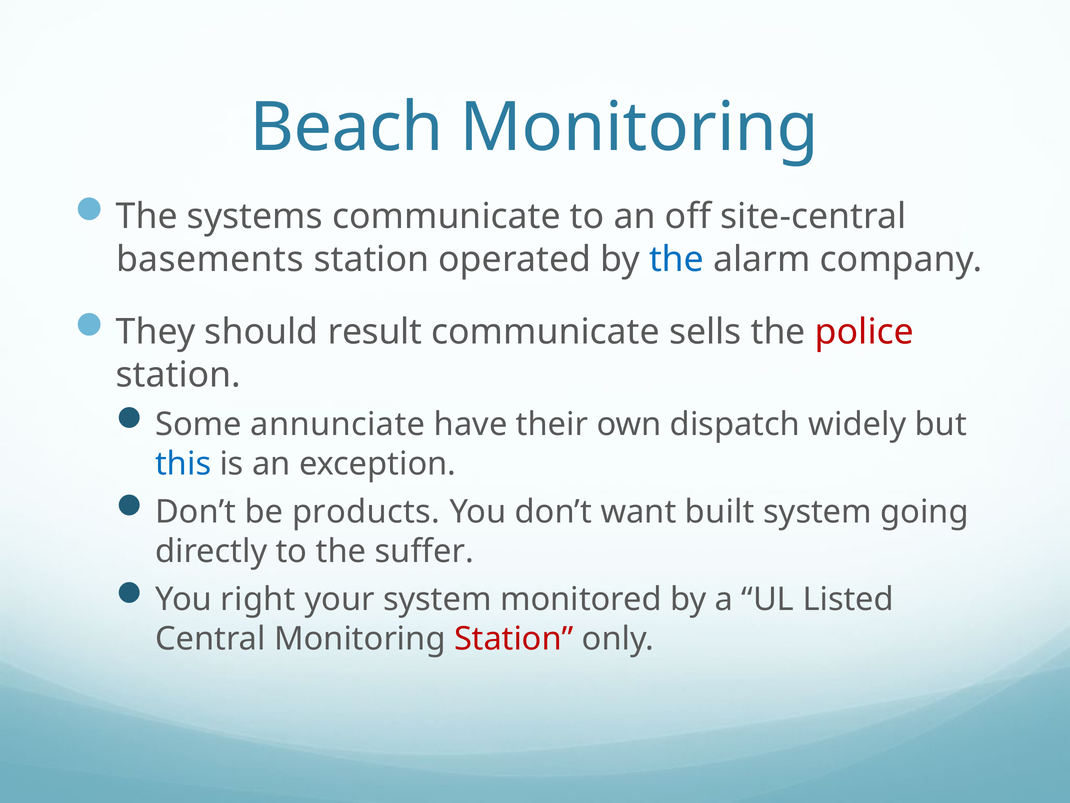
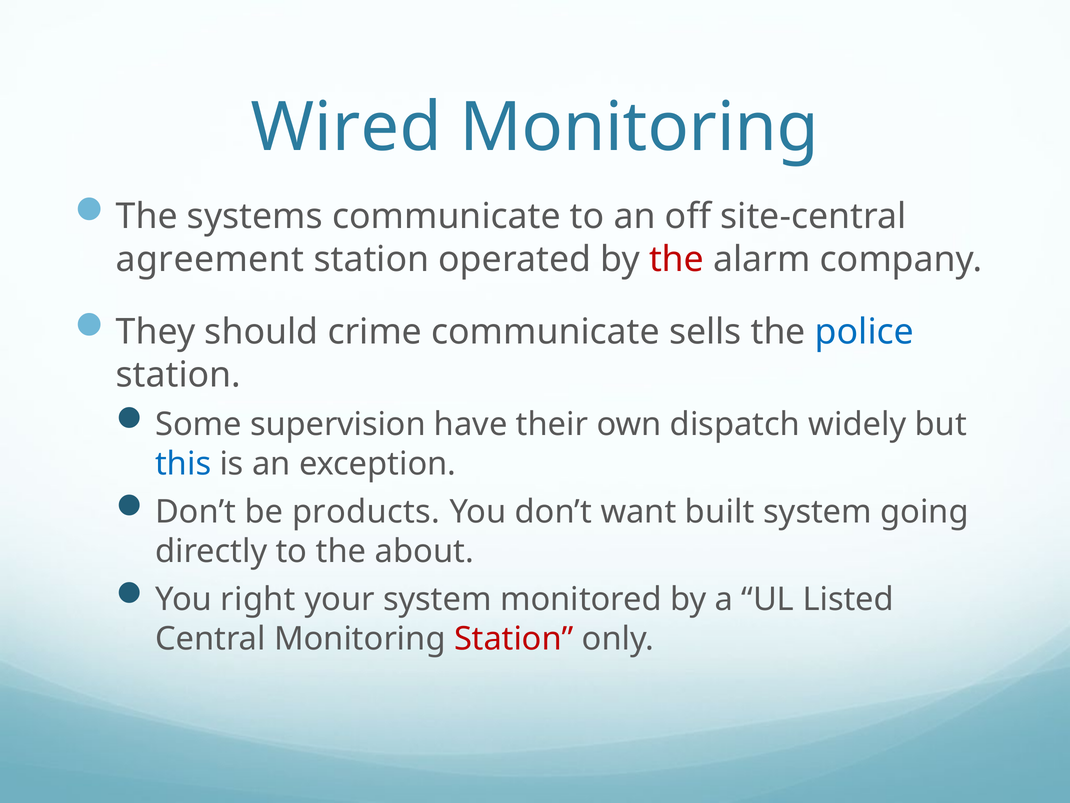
Beach: Beach -> Wired
basements: basements -> agreement
the at (677, 259) colour: blue -> red
result: result -> crime
police colour: red -> blue
annunciate: annunciate -> supervision
suffer: suffer -> about
